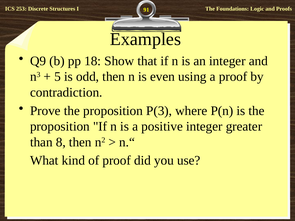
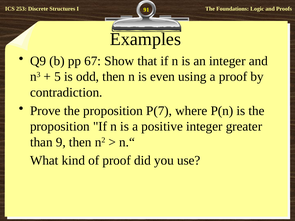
18: 18 -> 67
P(3: P(3 -> P(7
8: 8 -> 9
